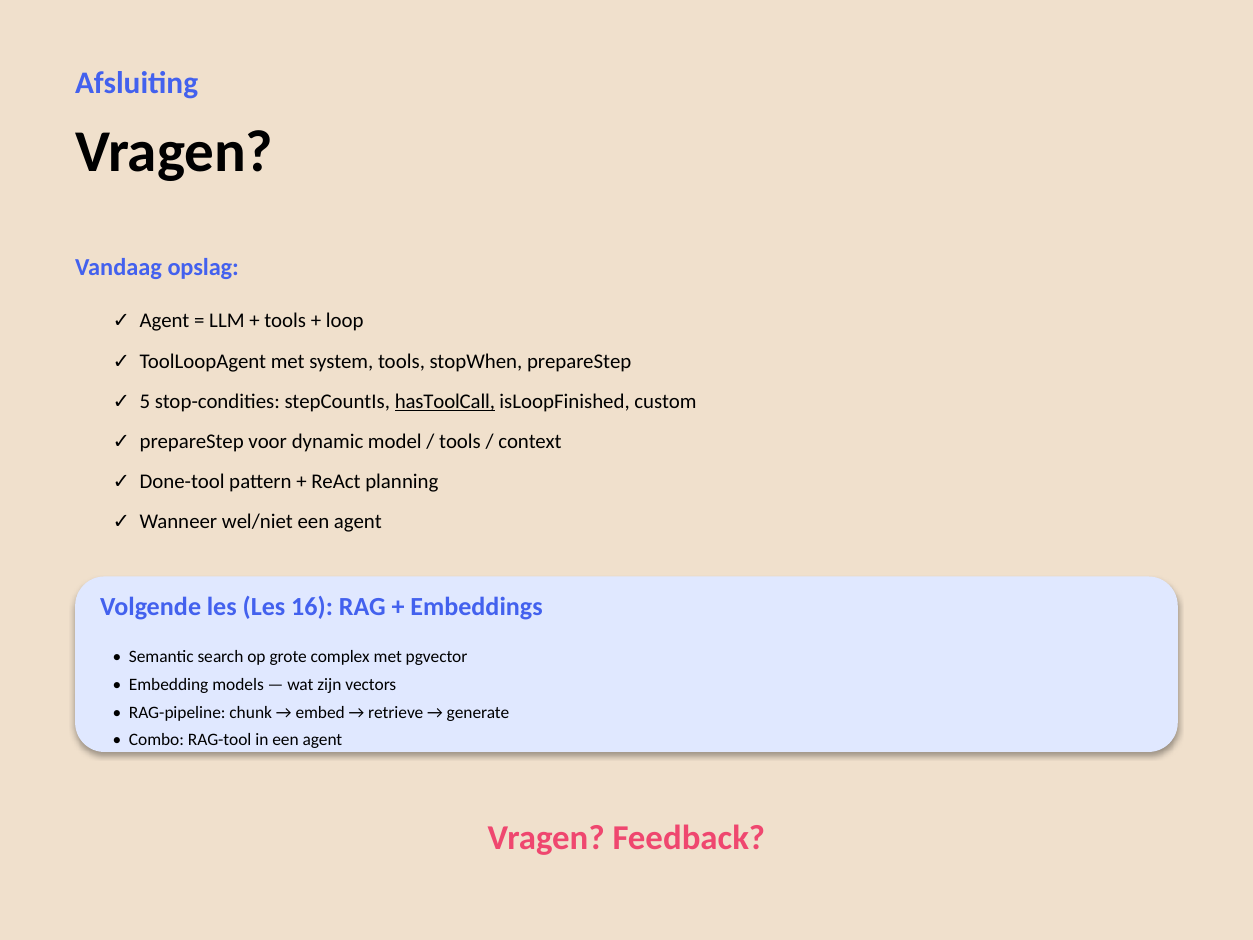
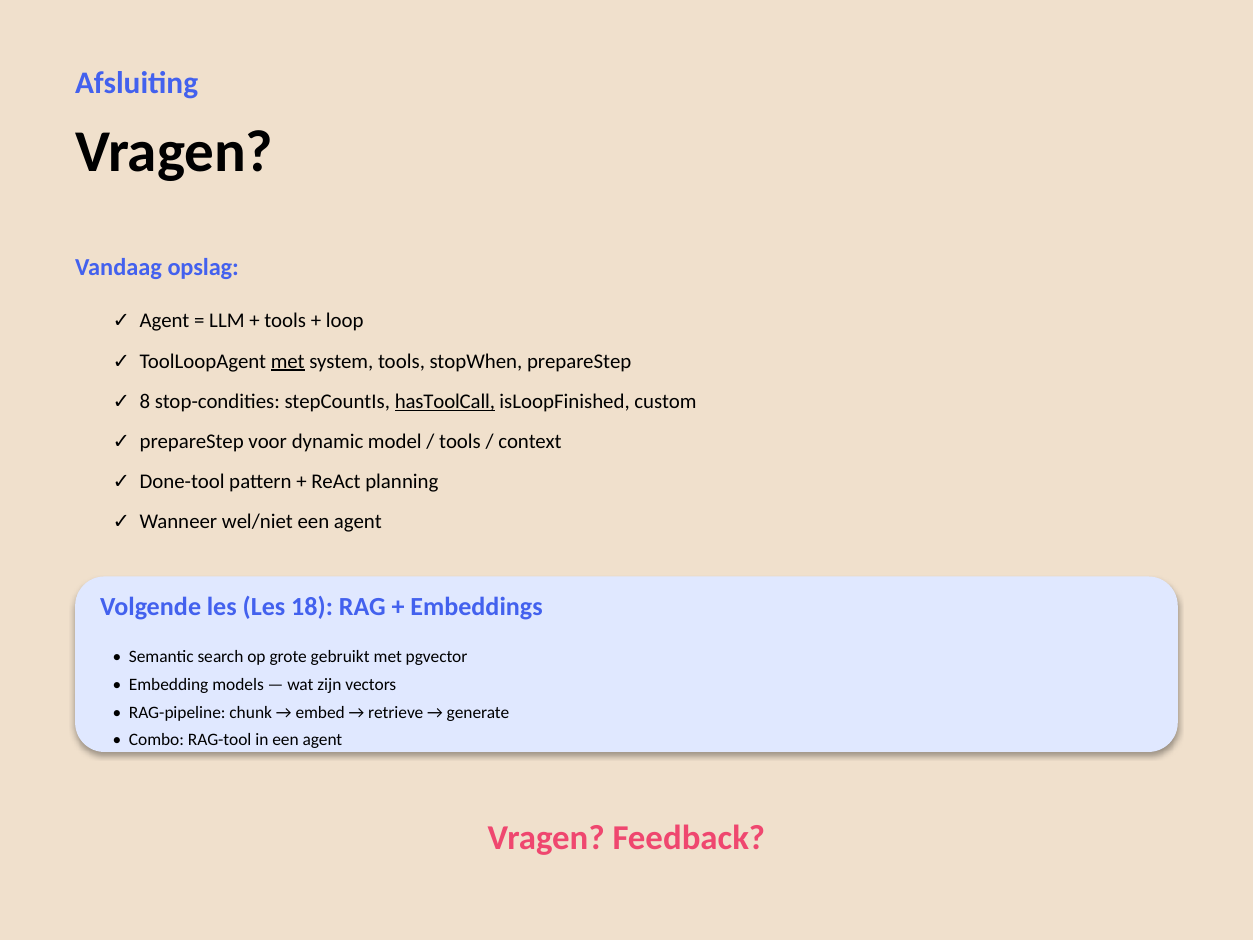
met at (288, 361) underline: none -> present
5: 5 -> 8
16: 16 -> 18
complex: complex -> gebruikt
